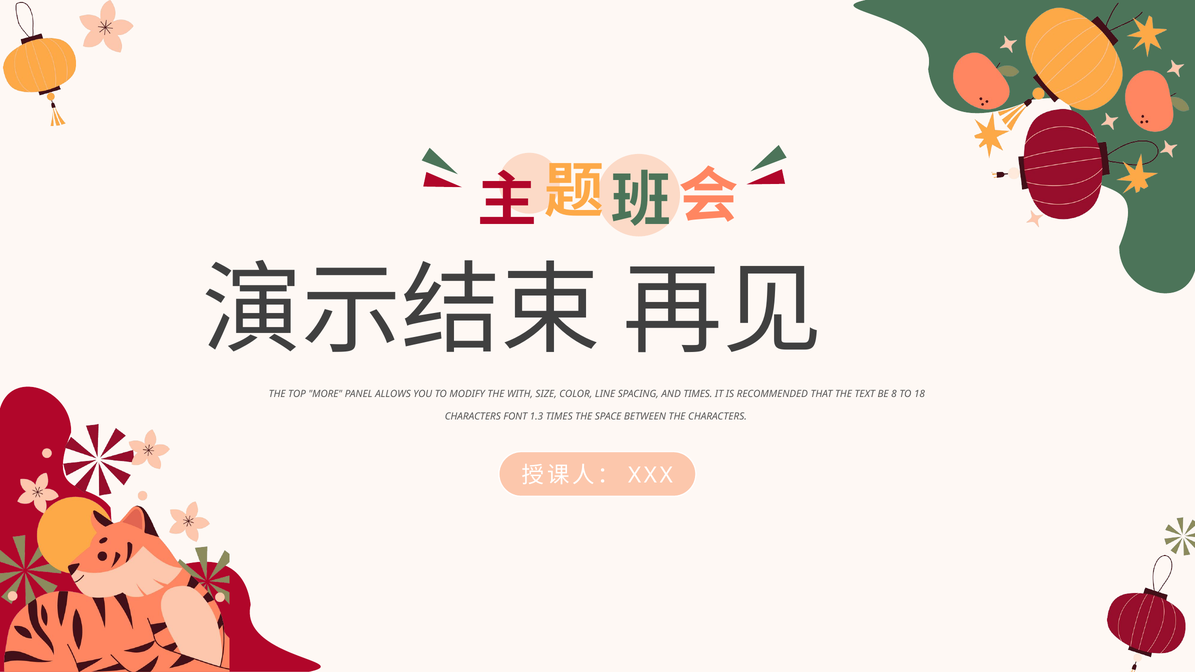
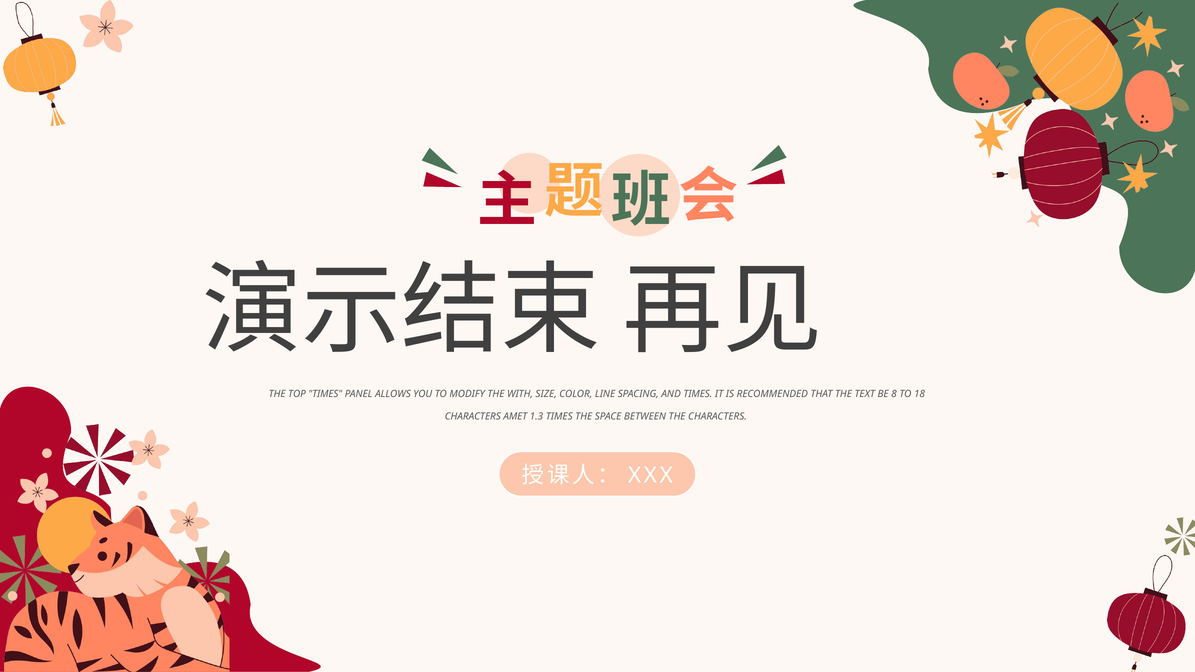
TOP MORE: MORE -> TIMES
FONT: FONT -> AMET
